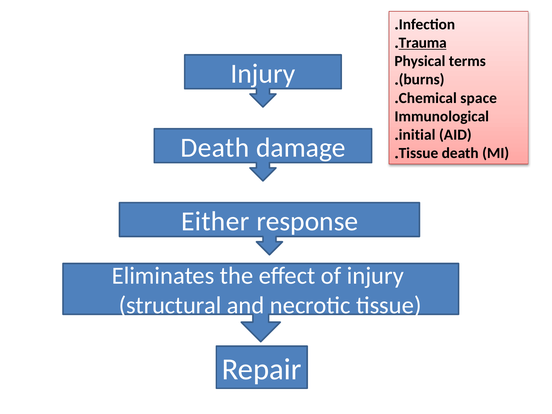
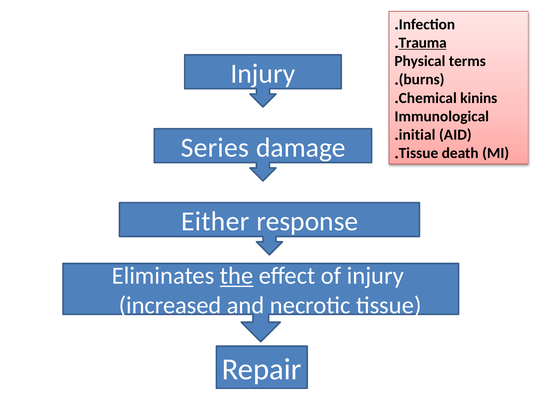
space: space -> kinins
Death at (215, 148): Death -> Series
the underline: none -> present
structural: structural -> increased
